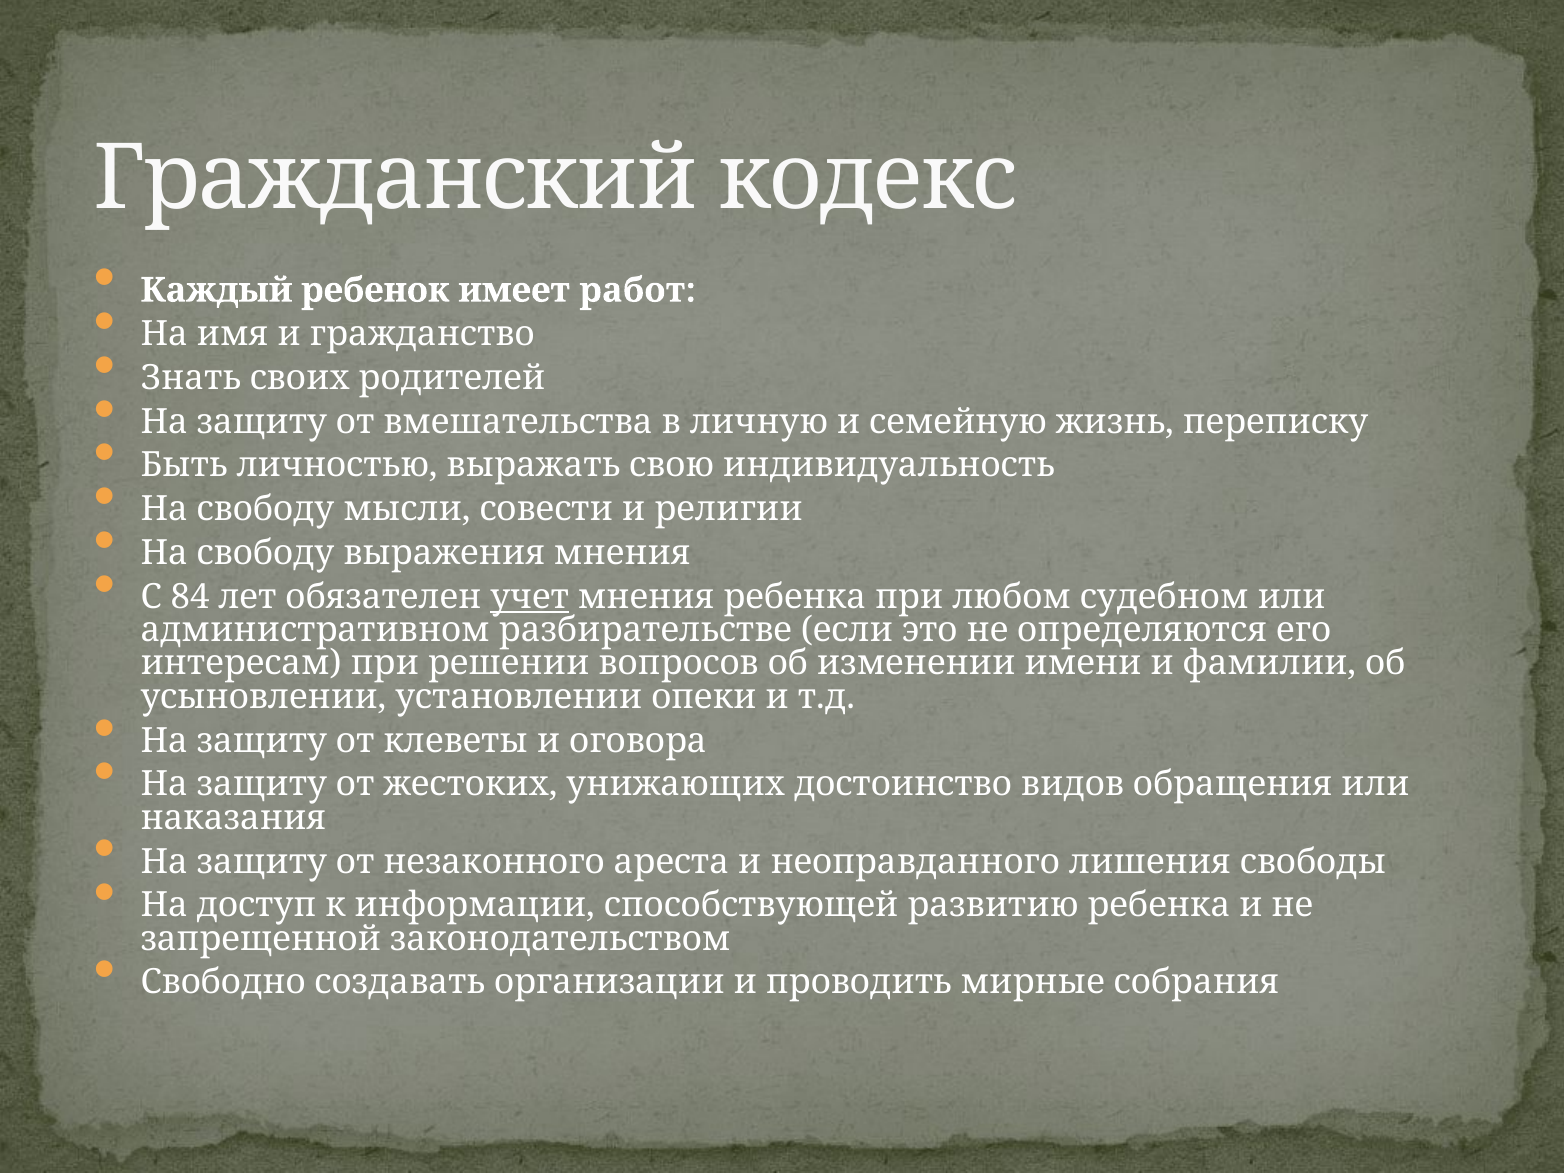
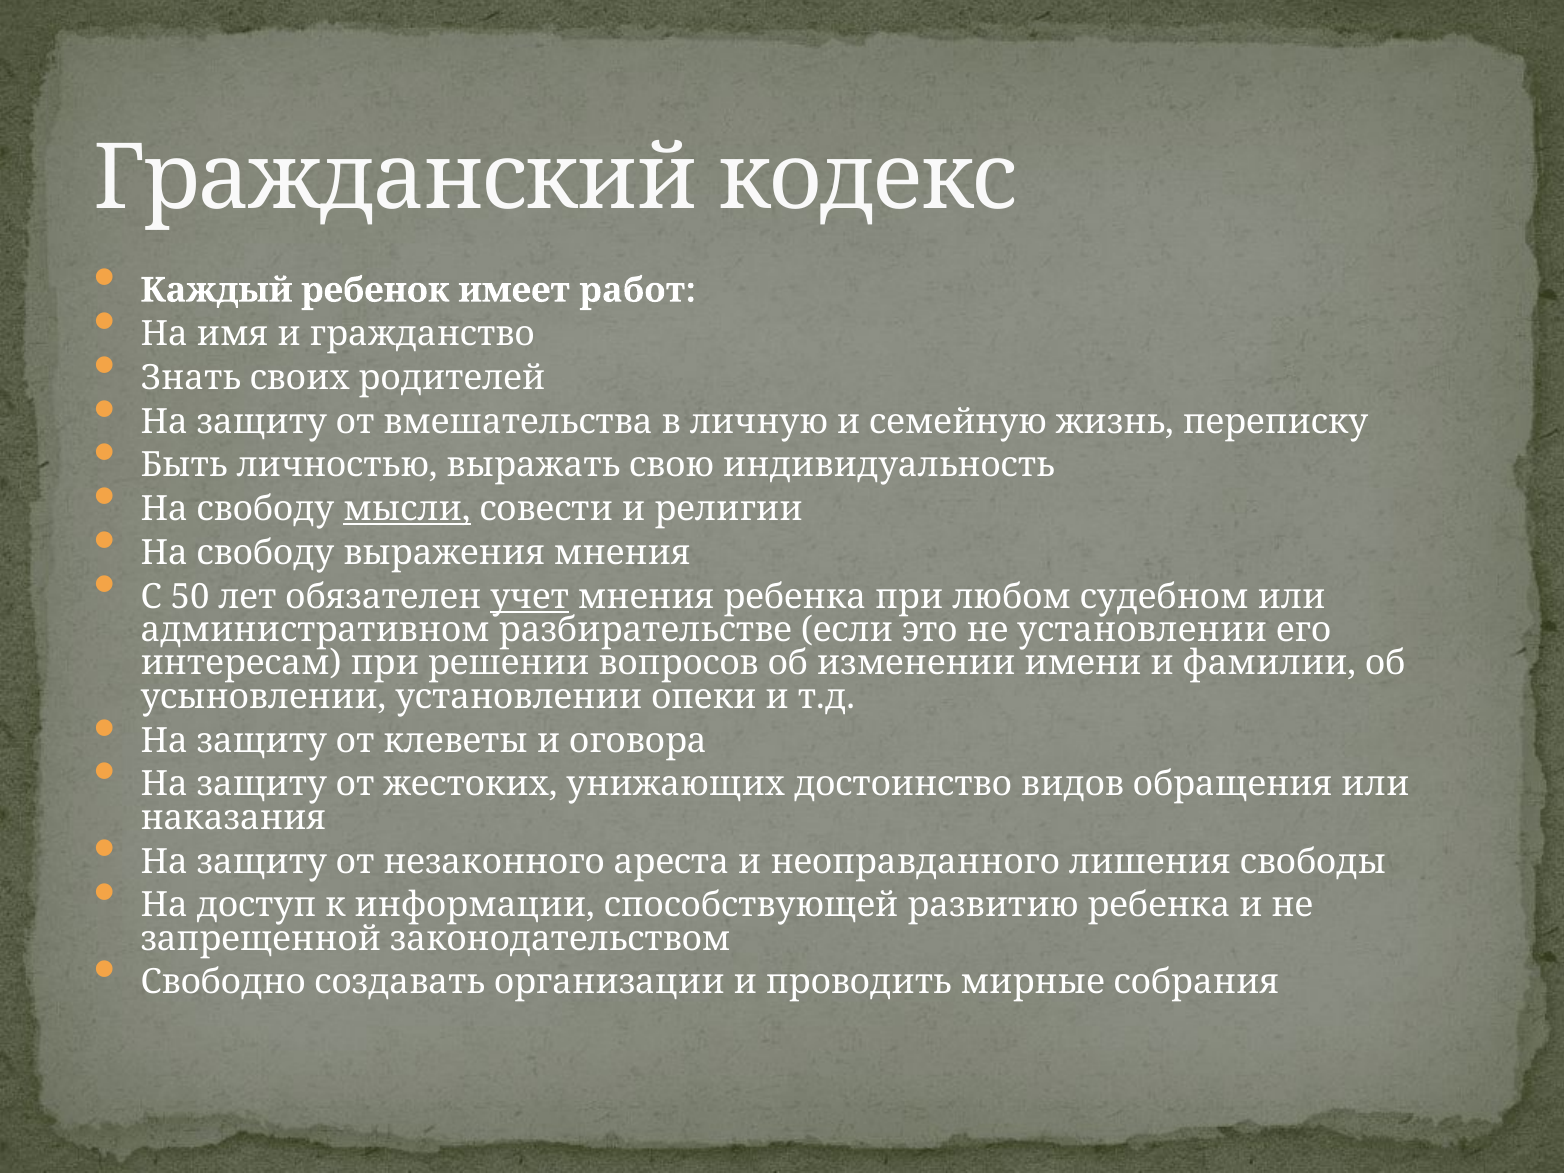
мысли underline: none -> present
84: 84 -> 50
не определяются: определяются -> установлении
